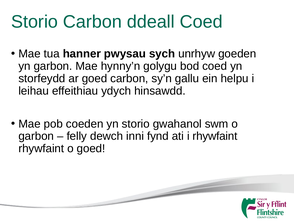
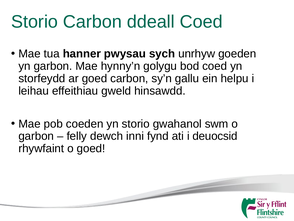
ydych: ydych -> gweld
i rhywfaint: rhywfaint -> deuocsid
